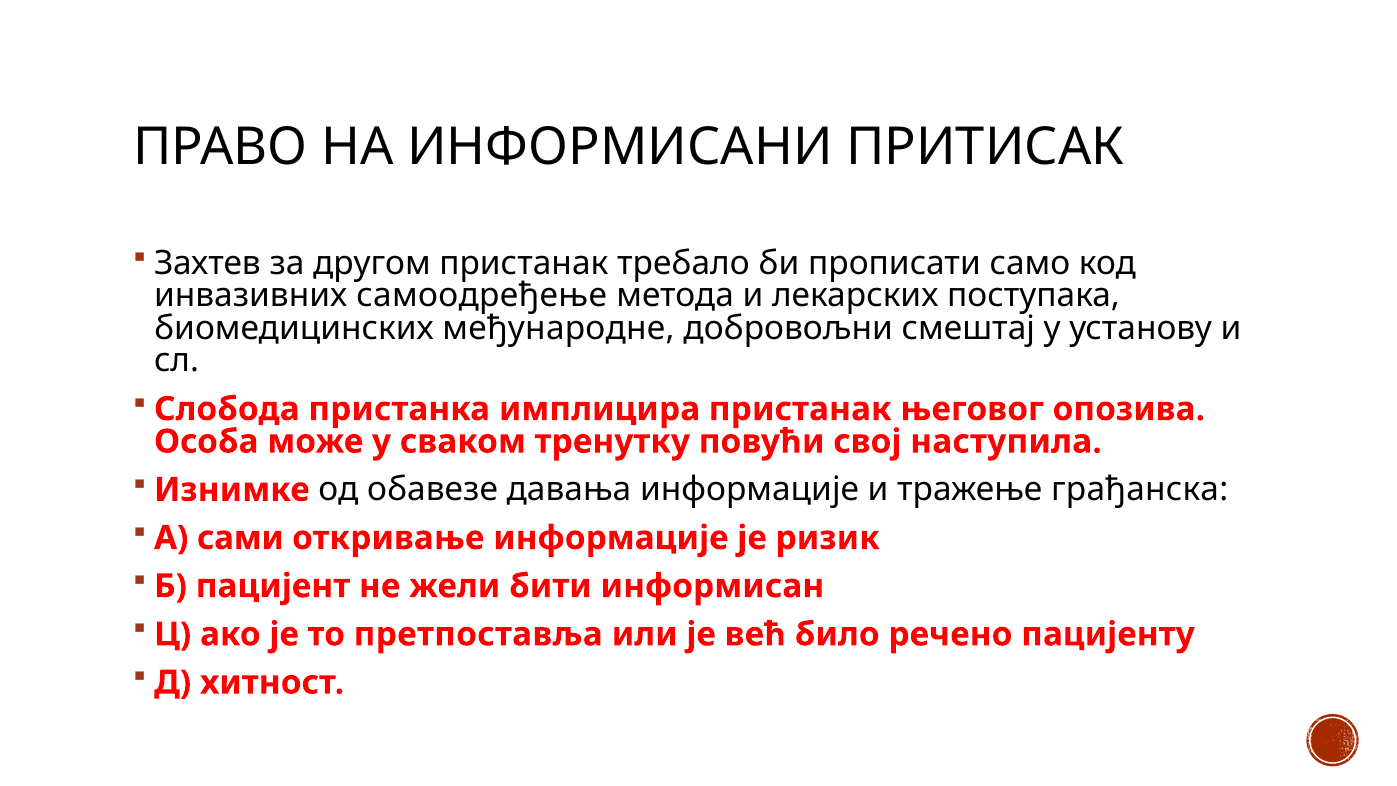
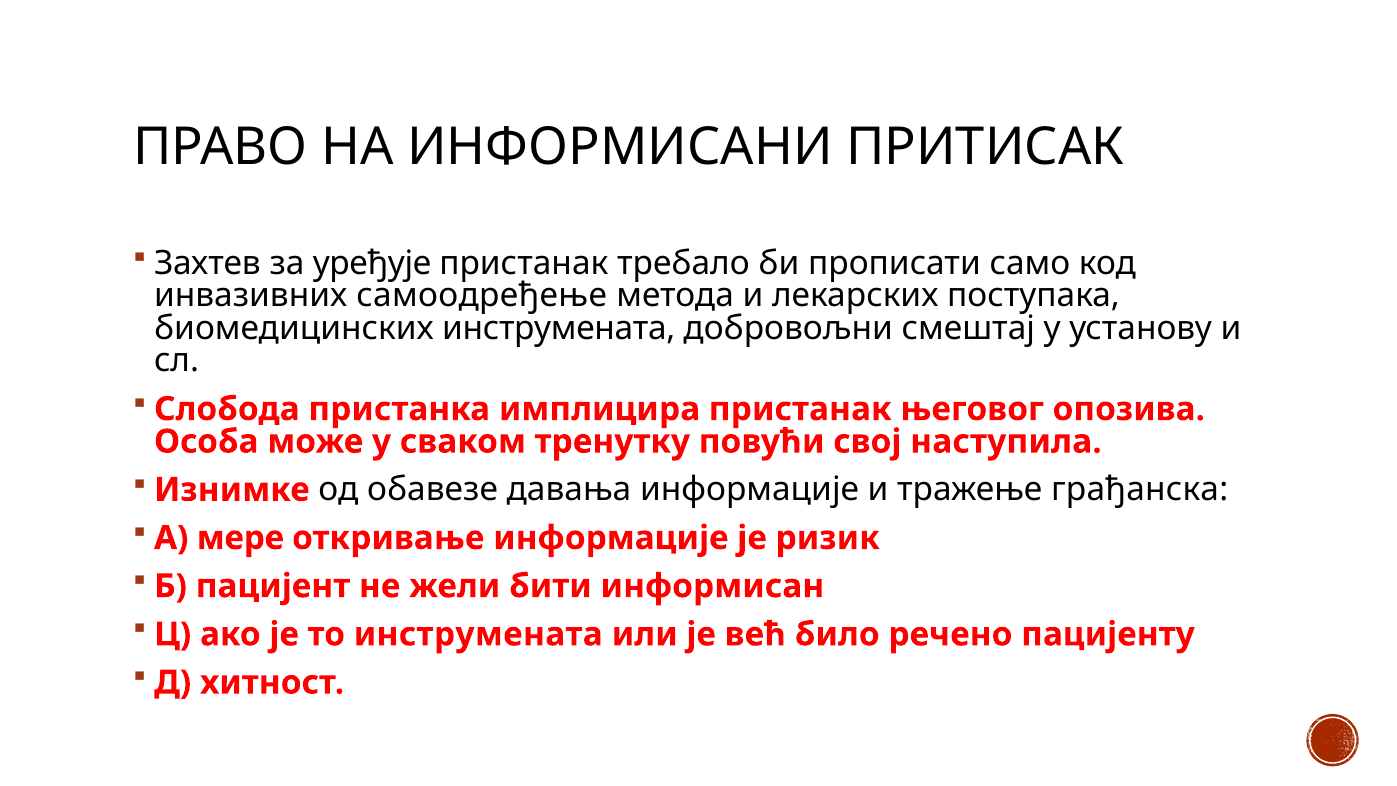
другом: другом -> уређује
биомедицинских међународне: међународне -> инструмената
сами: сами -> мере
то претпоставља: претпоставља -> инструмената
